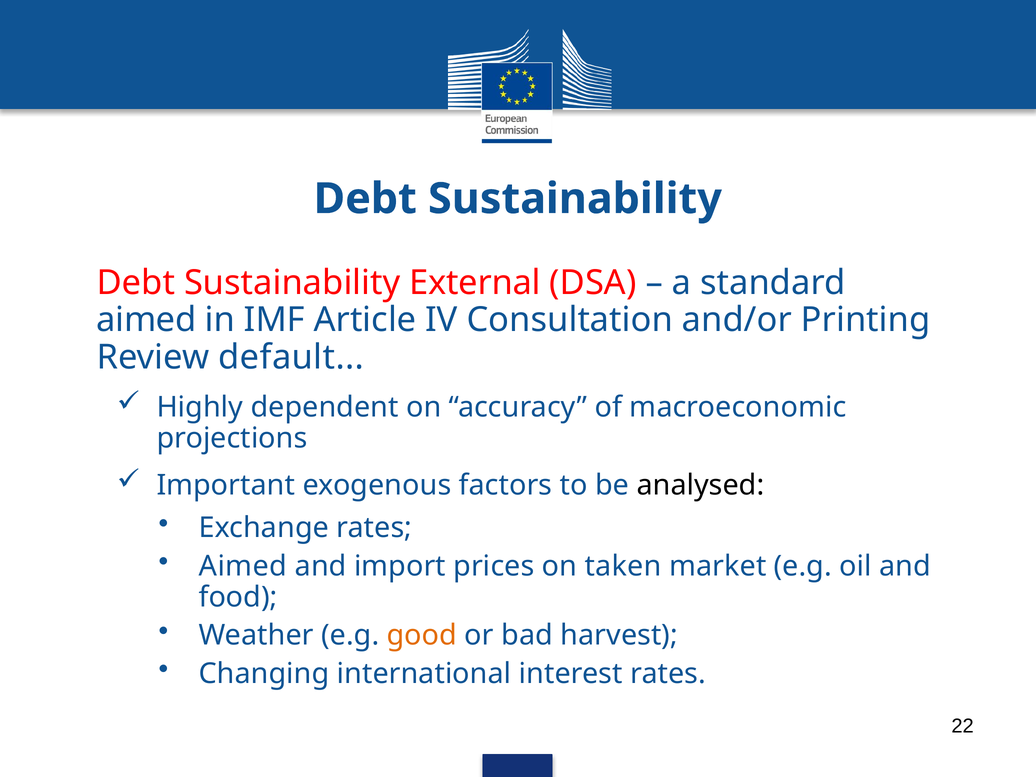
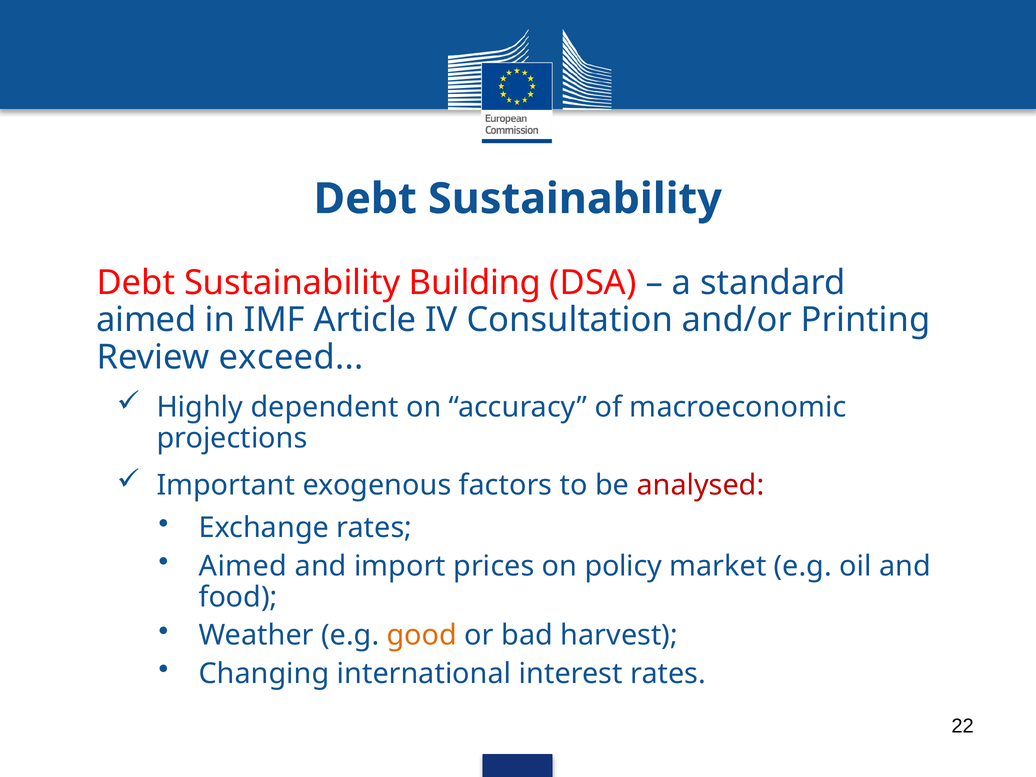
External: External -> Building
default: default -> exceed
analysed colour: black -> red
taken: taken -> policy
